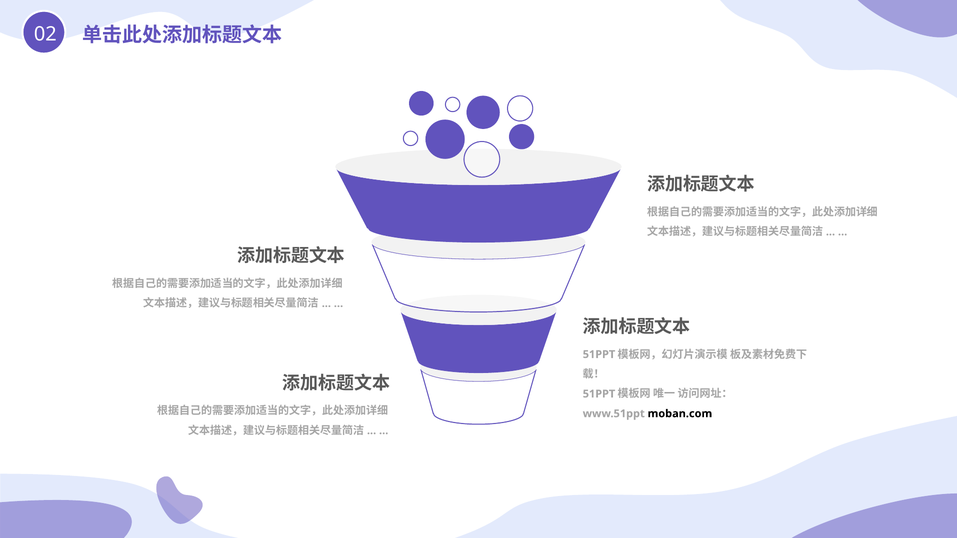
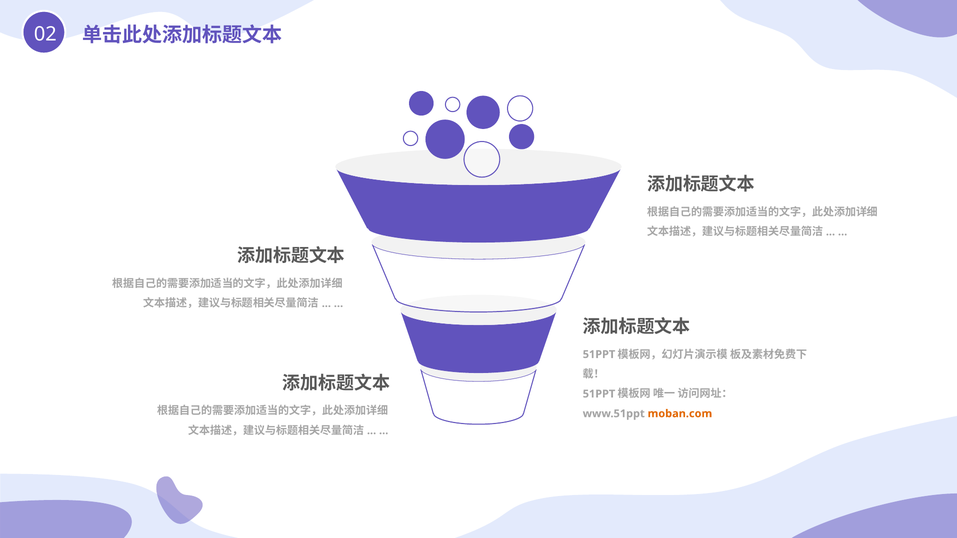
moban.com colour: black -> orange
